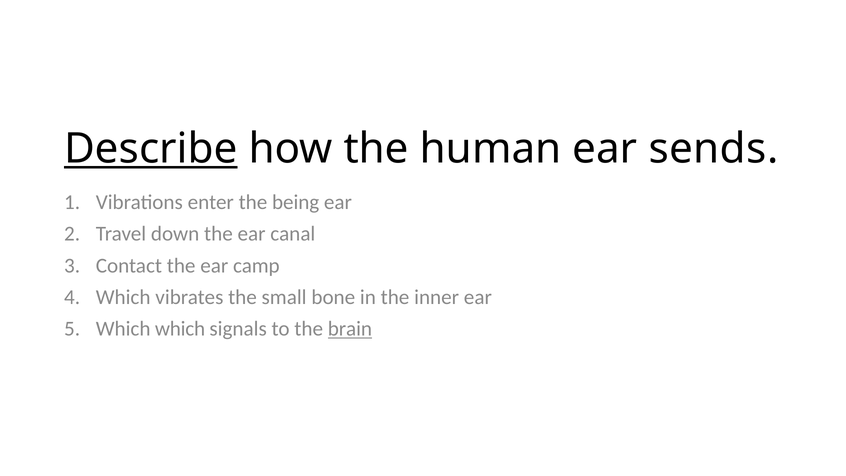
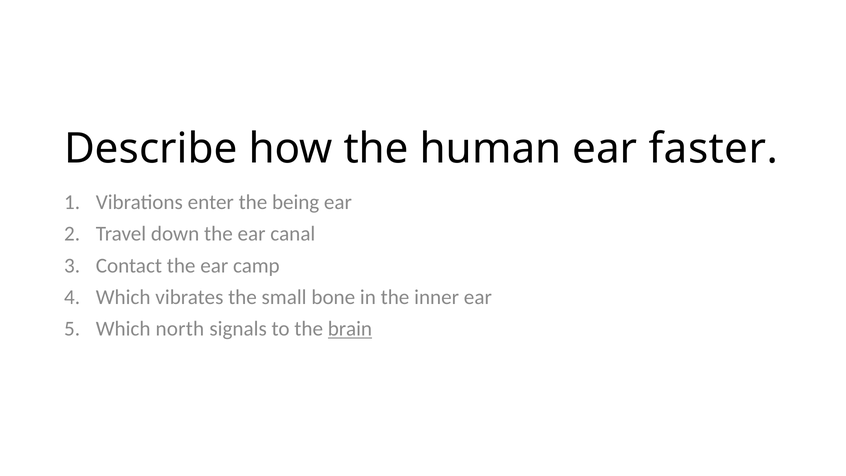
Describe underline: present -> none
sends: sends -> faster
Which which: which -> north
